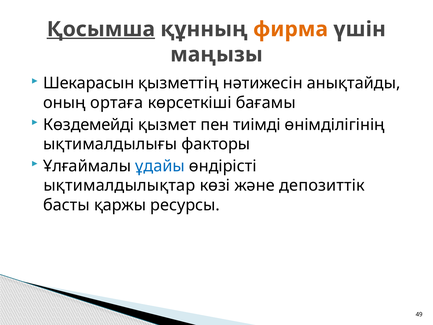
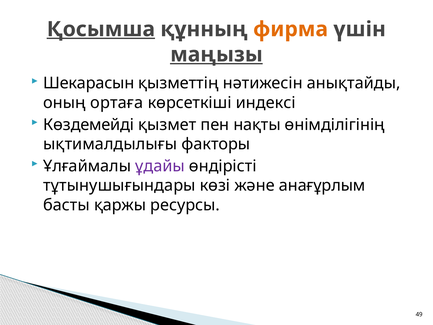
маңызы underline: none -> present
бағамы: бағамы -> индексі
тиімді: тиімді -> нақты
ұдайы colour: blue -> purple
ықтималдылықтар: ықтималдылықтар -> тұтынушығындары
депозиттік: депозиттік -> анағұрлым
